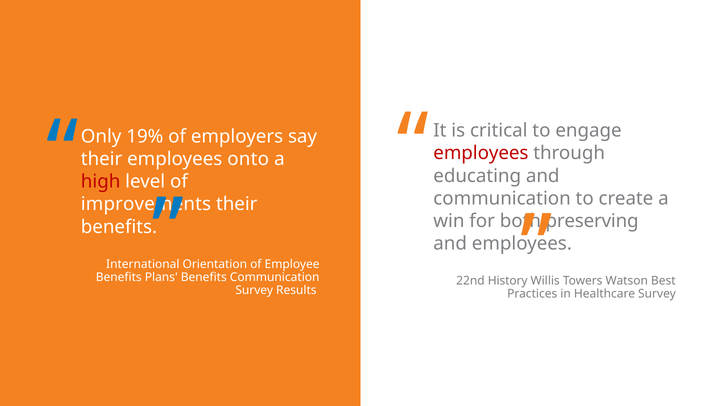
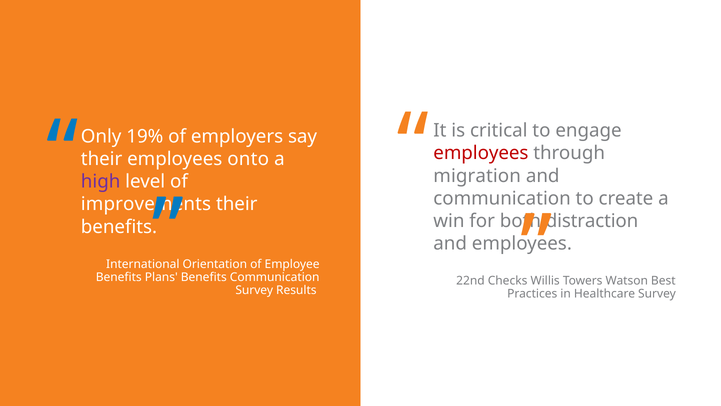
educating: educating -> migration
high colour: red -> purple
preserving: preserving -> distraction
History: History -> Checks
